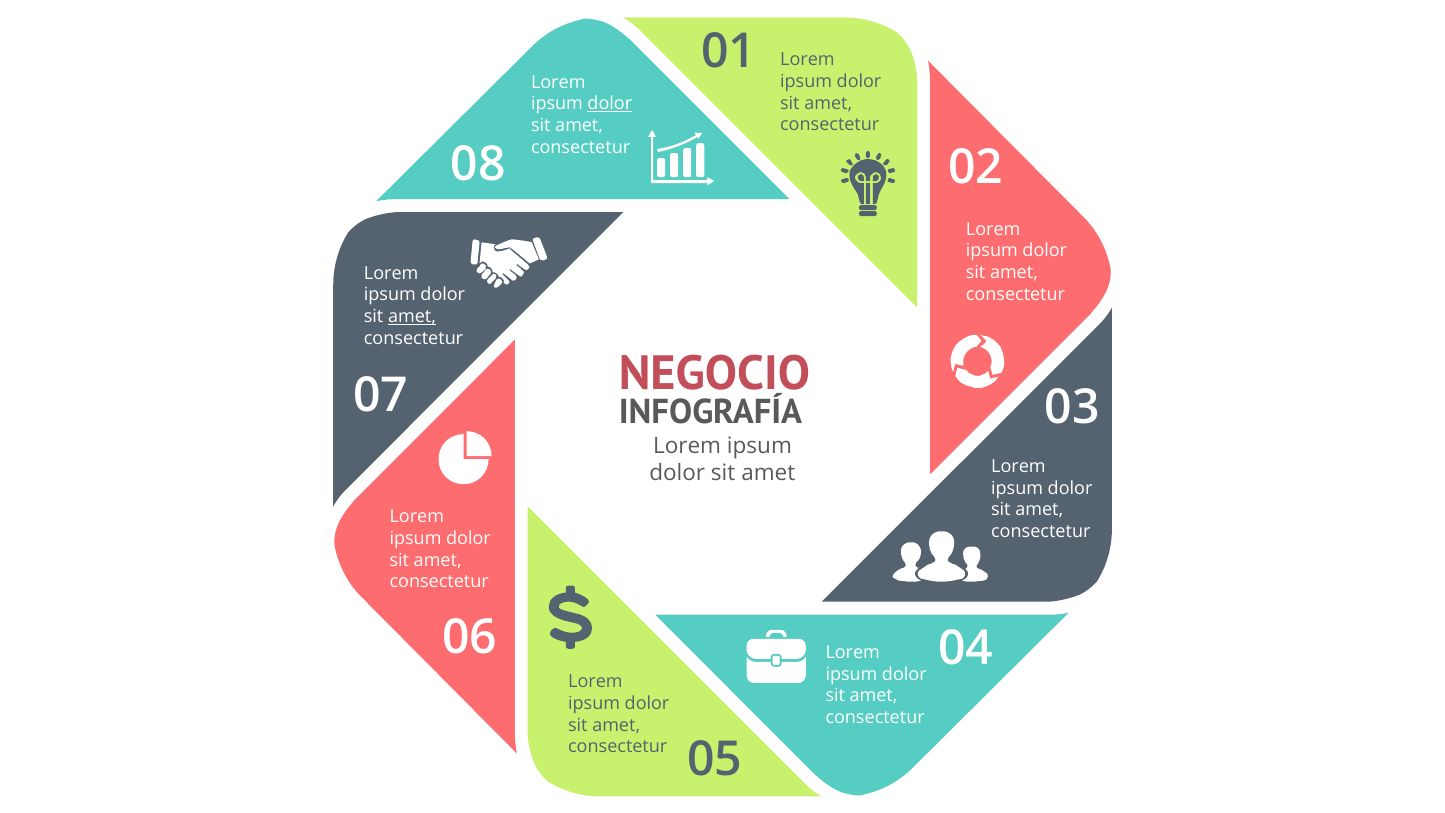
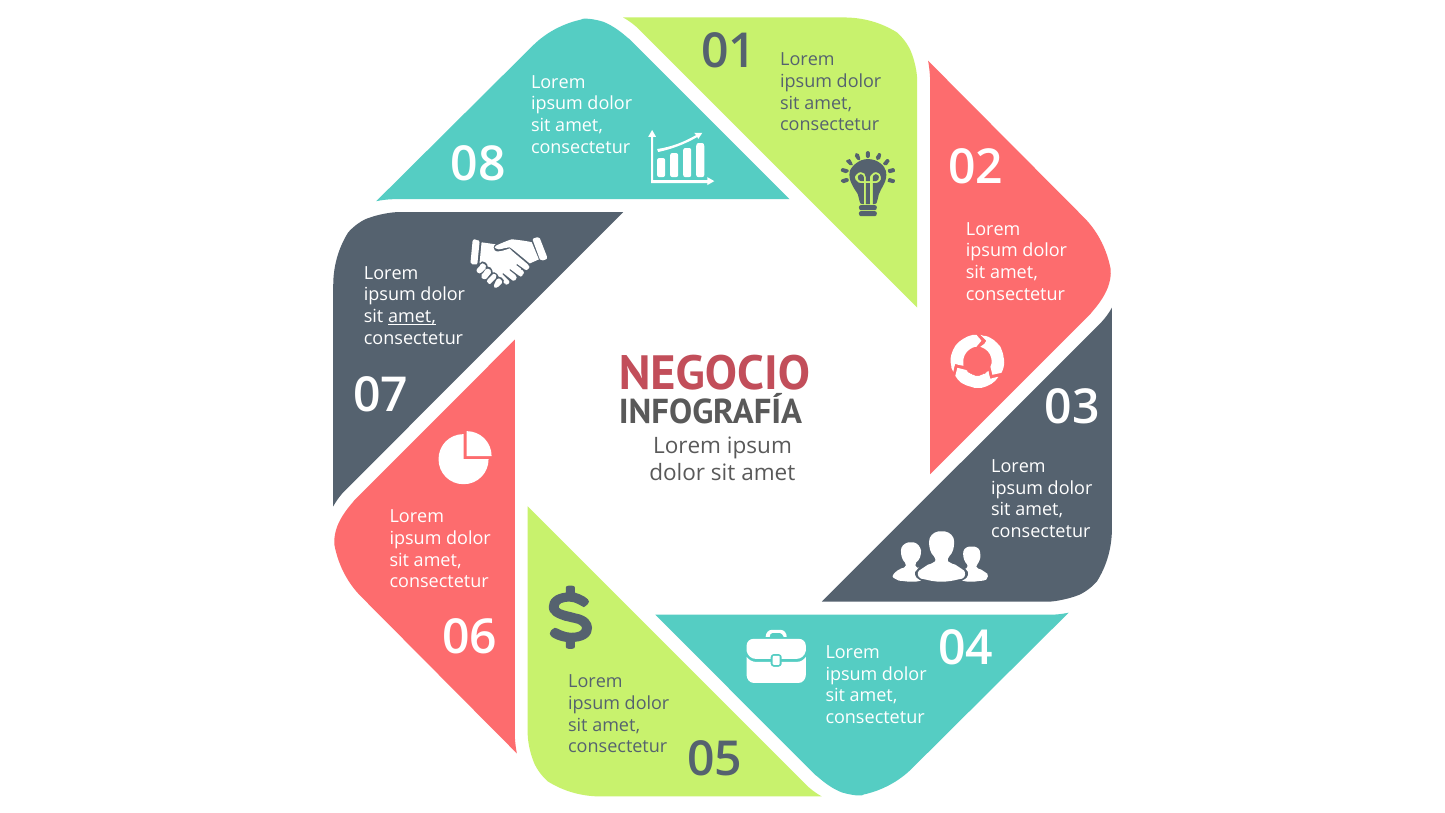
dolor at (610, 104) underline: present -> none
